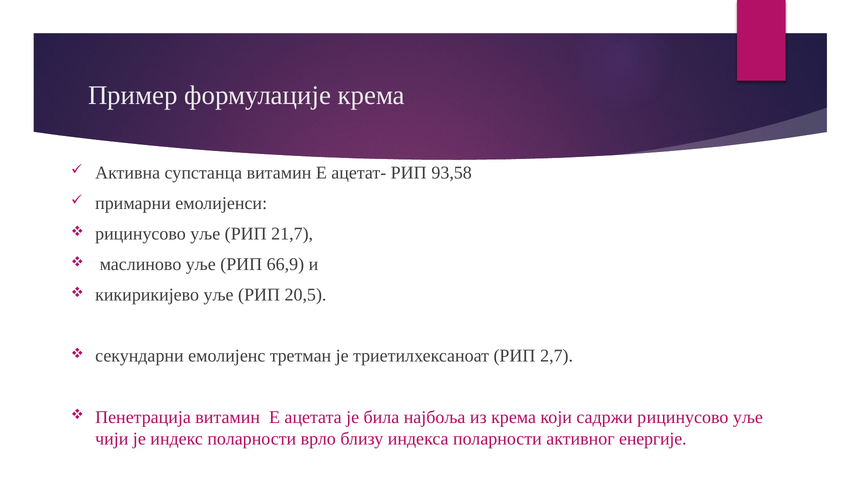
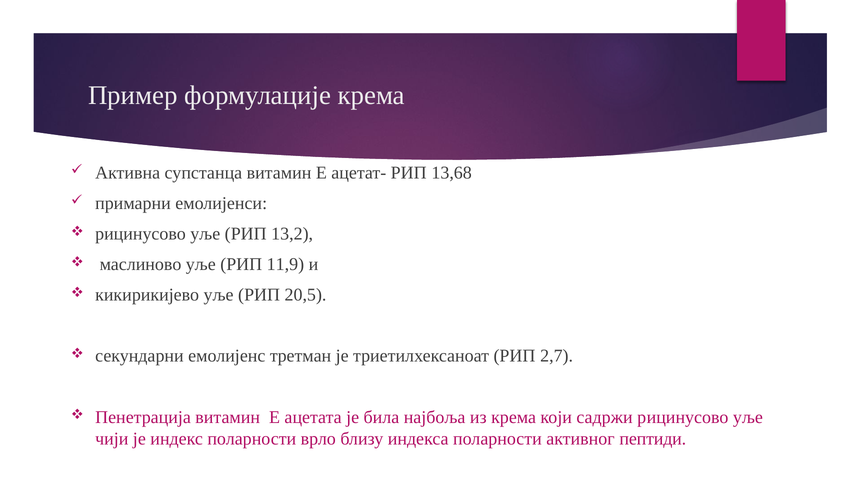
93,58: 93,58 -> 13,68
21,7: 21,7 -> 13,2
66,9: 66,9 -> 11,9
енергије: енергије -> пептиди
